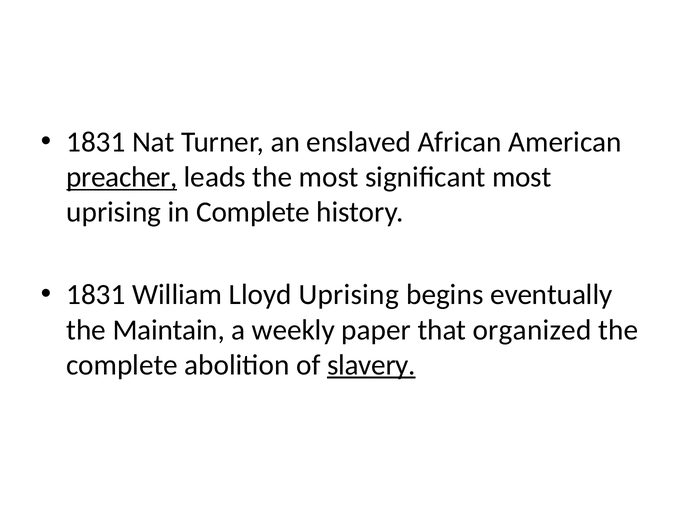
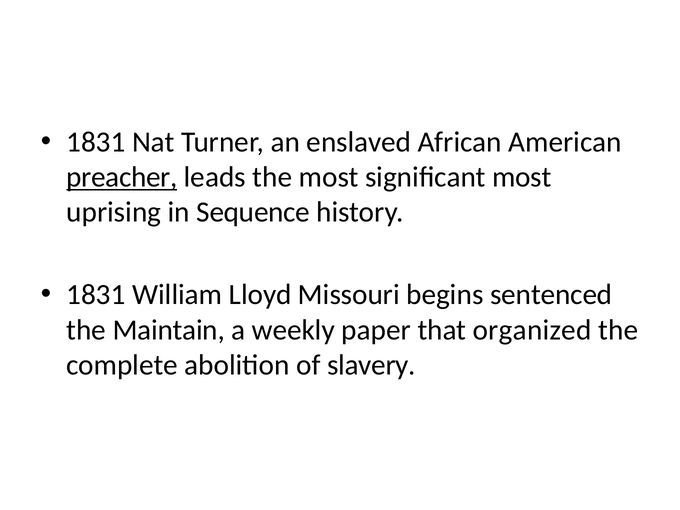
in Complete: Complete -> Sequence
Lloyd Uprising: Uprising -> Missouri
eventually: eventually -> sentenced
slavery underline: present -> none
